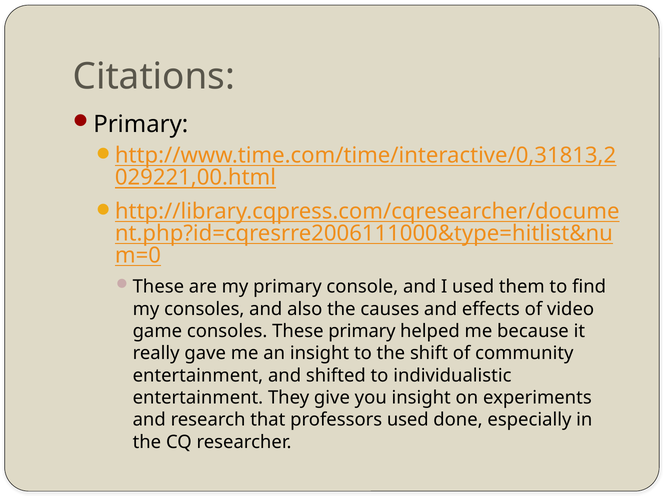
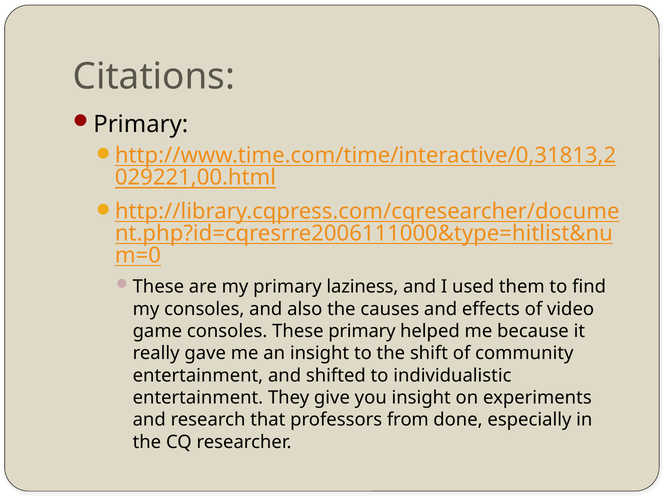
console: console -> laziness
professors used: used -> from
